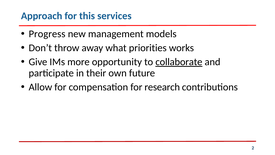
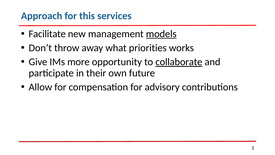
Progress: Progress -> Facilitate
models underline: none -> present
research: research -> advisory
